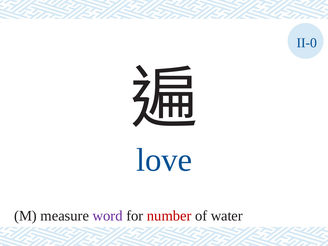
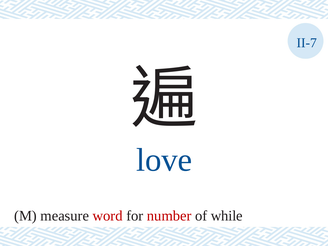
II-0: II-0 -> II-7
word colour: purple -> red
water: water -> while
